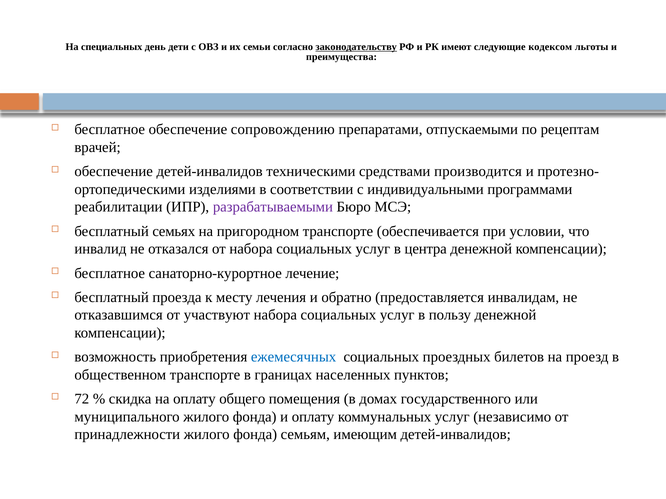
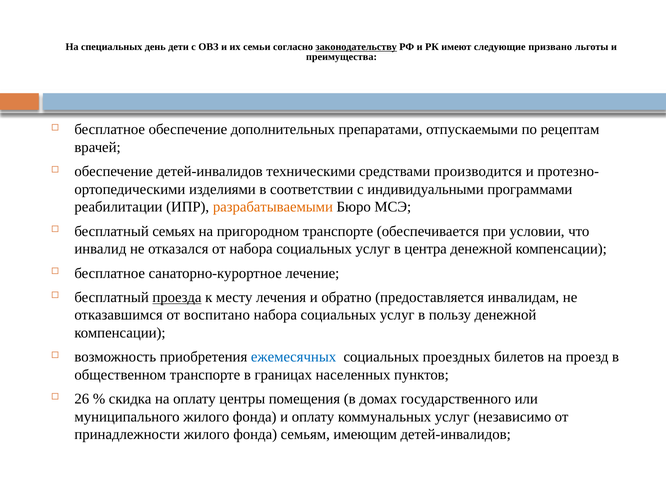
кодексом: кодексом -> призвано
сопровождению: сопровождению -> дополнительных
разрабатываемыми colour: purple -> orange
проезда underline: none -> present
участвуют: участвуют -> воспитано
72: 72 -> 26
общего: общего -> центры
